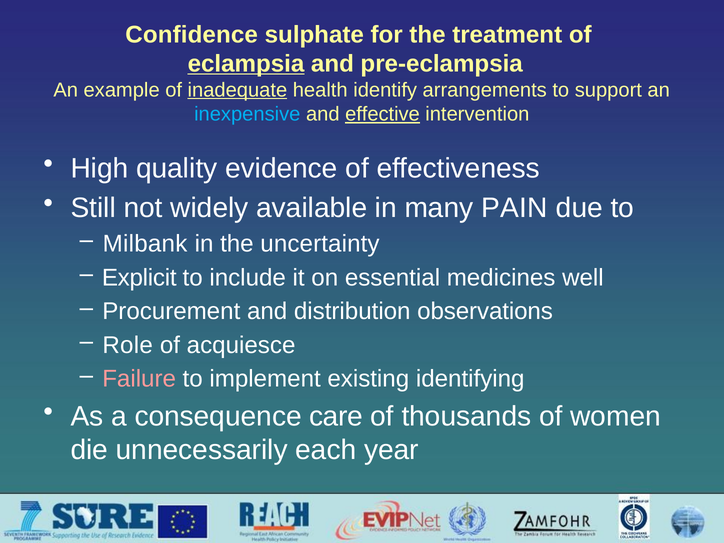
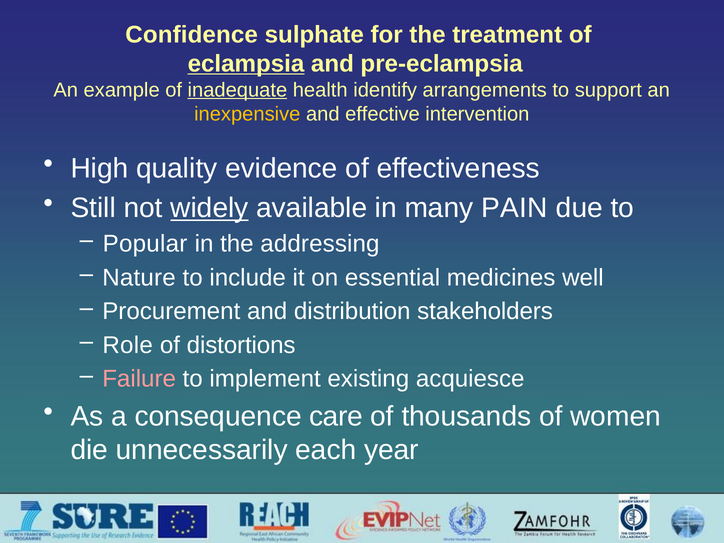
inexpensive colour: light blue -> yellow
effective underline: present -> none
widely underline: none -> present
Milbank: Milbank -> Popular
uncertainty: uncertainty -> addressing
Explicit: Explicit -> Nature
observations: observations -> stakeholders
acquiesce: acquiesce -> distortions
identifying: identifying -> acquiesce
